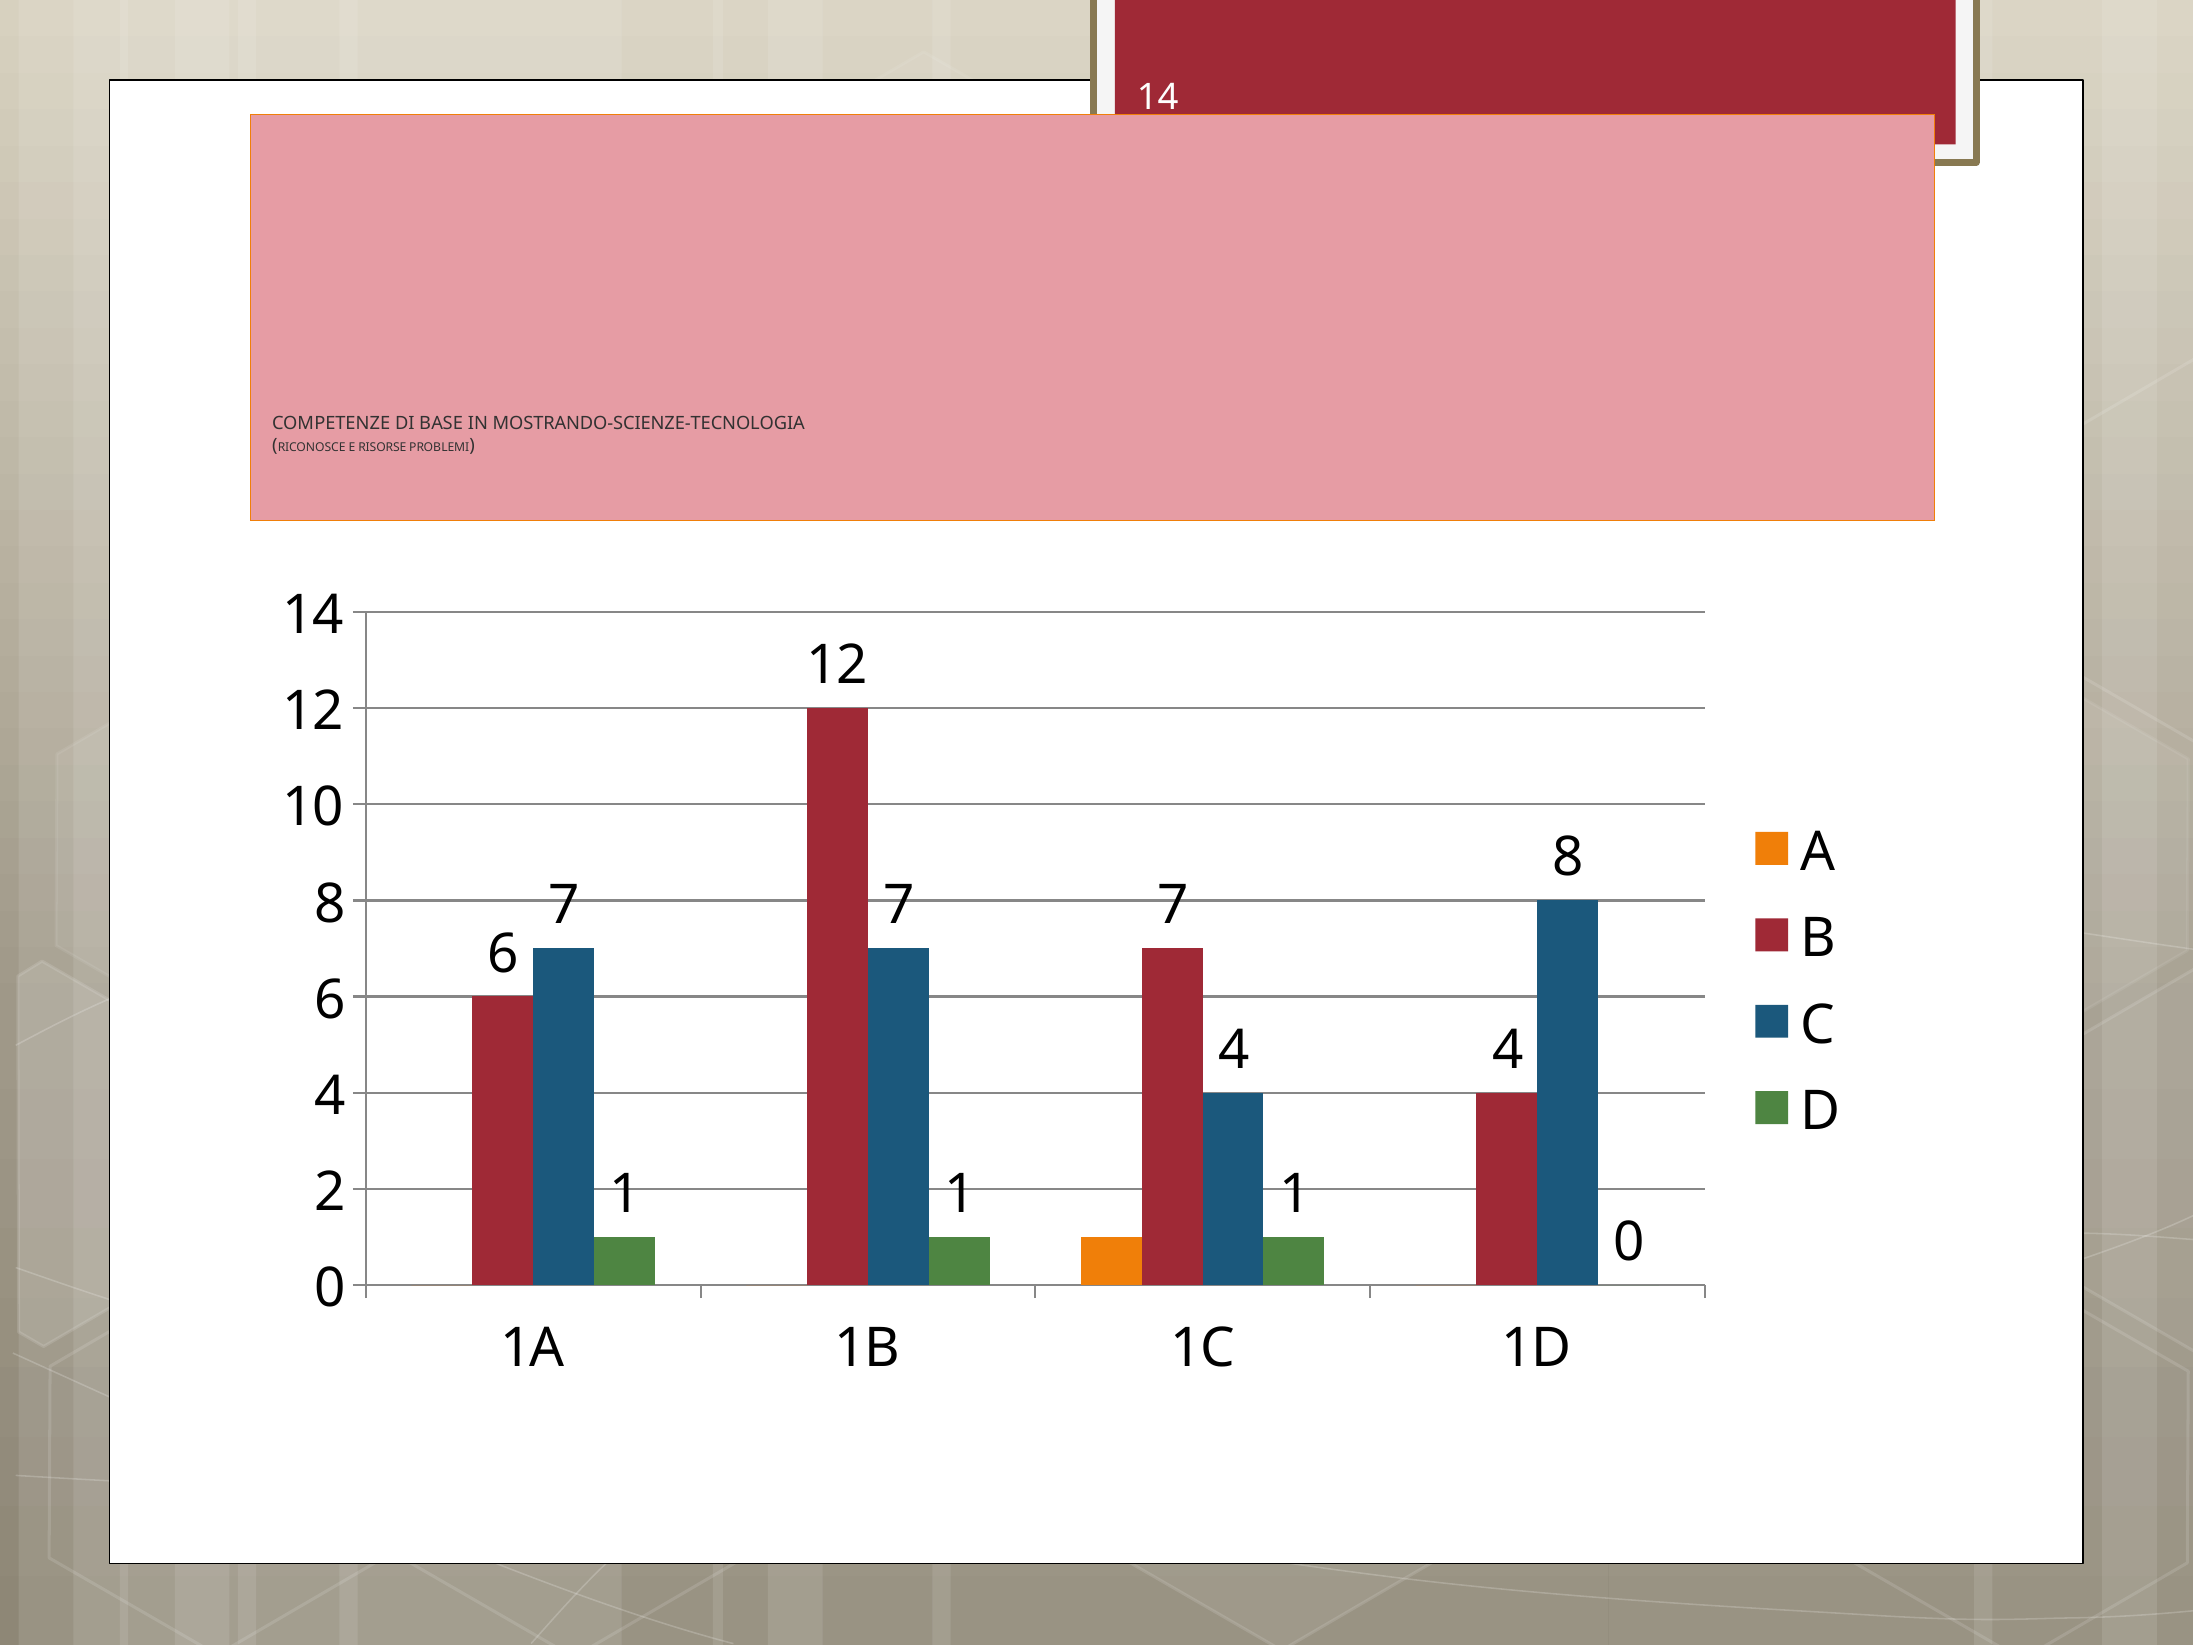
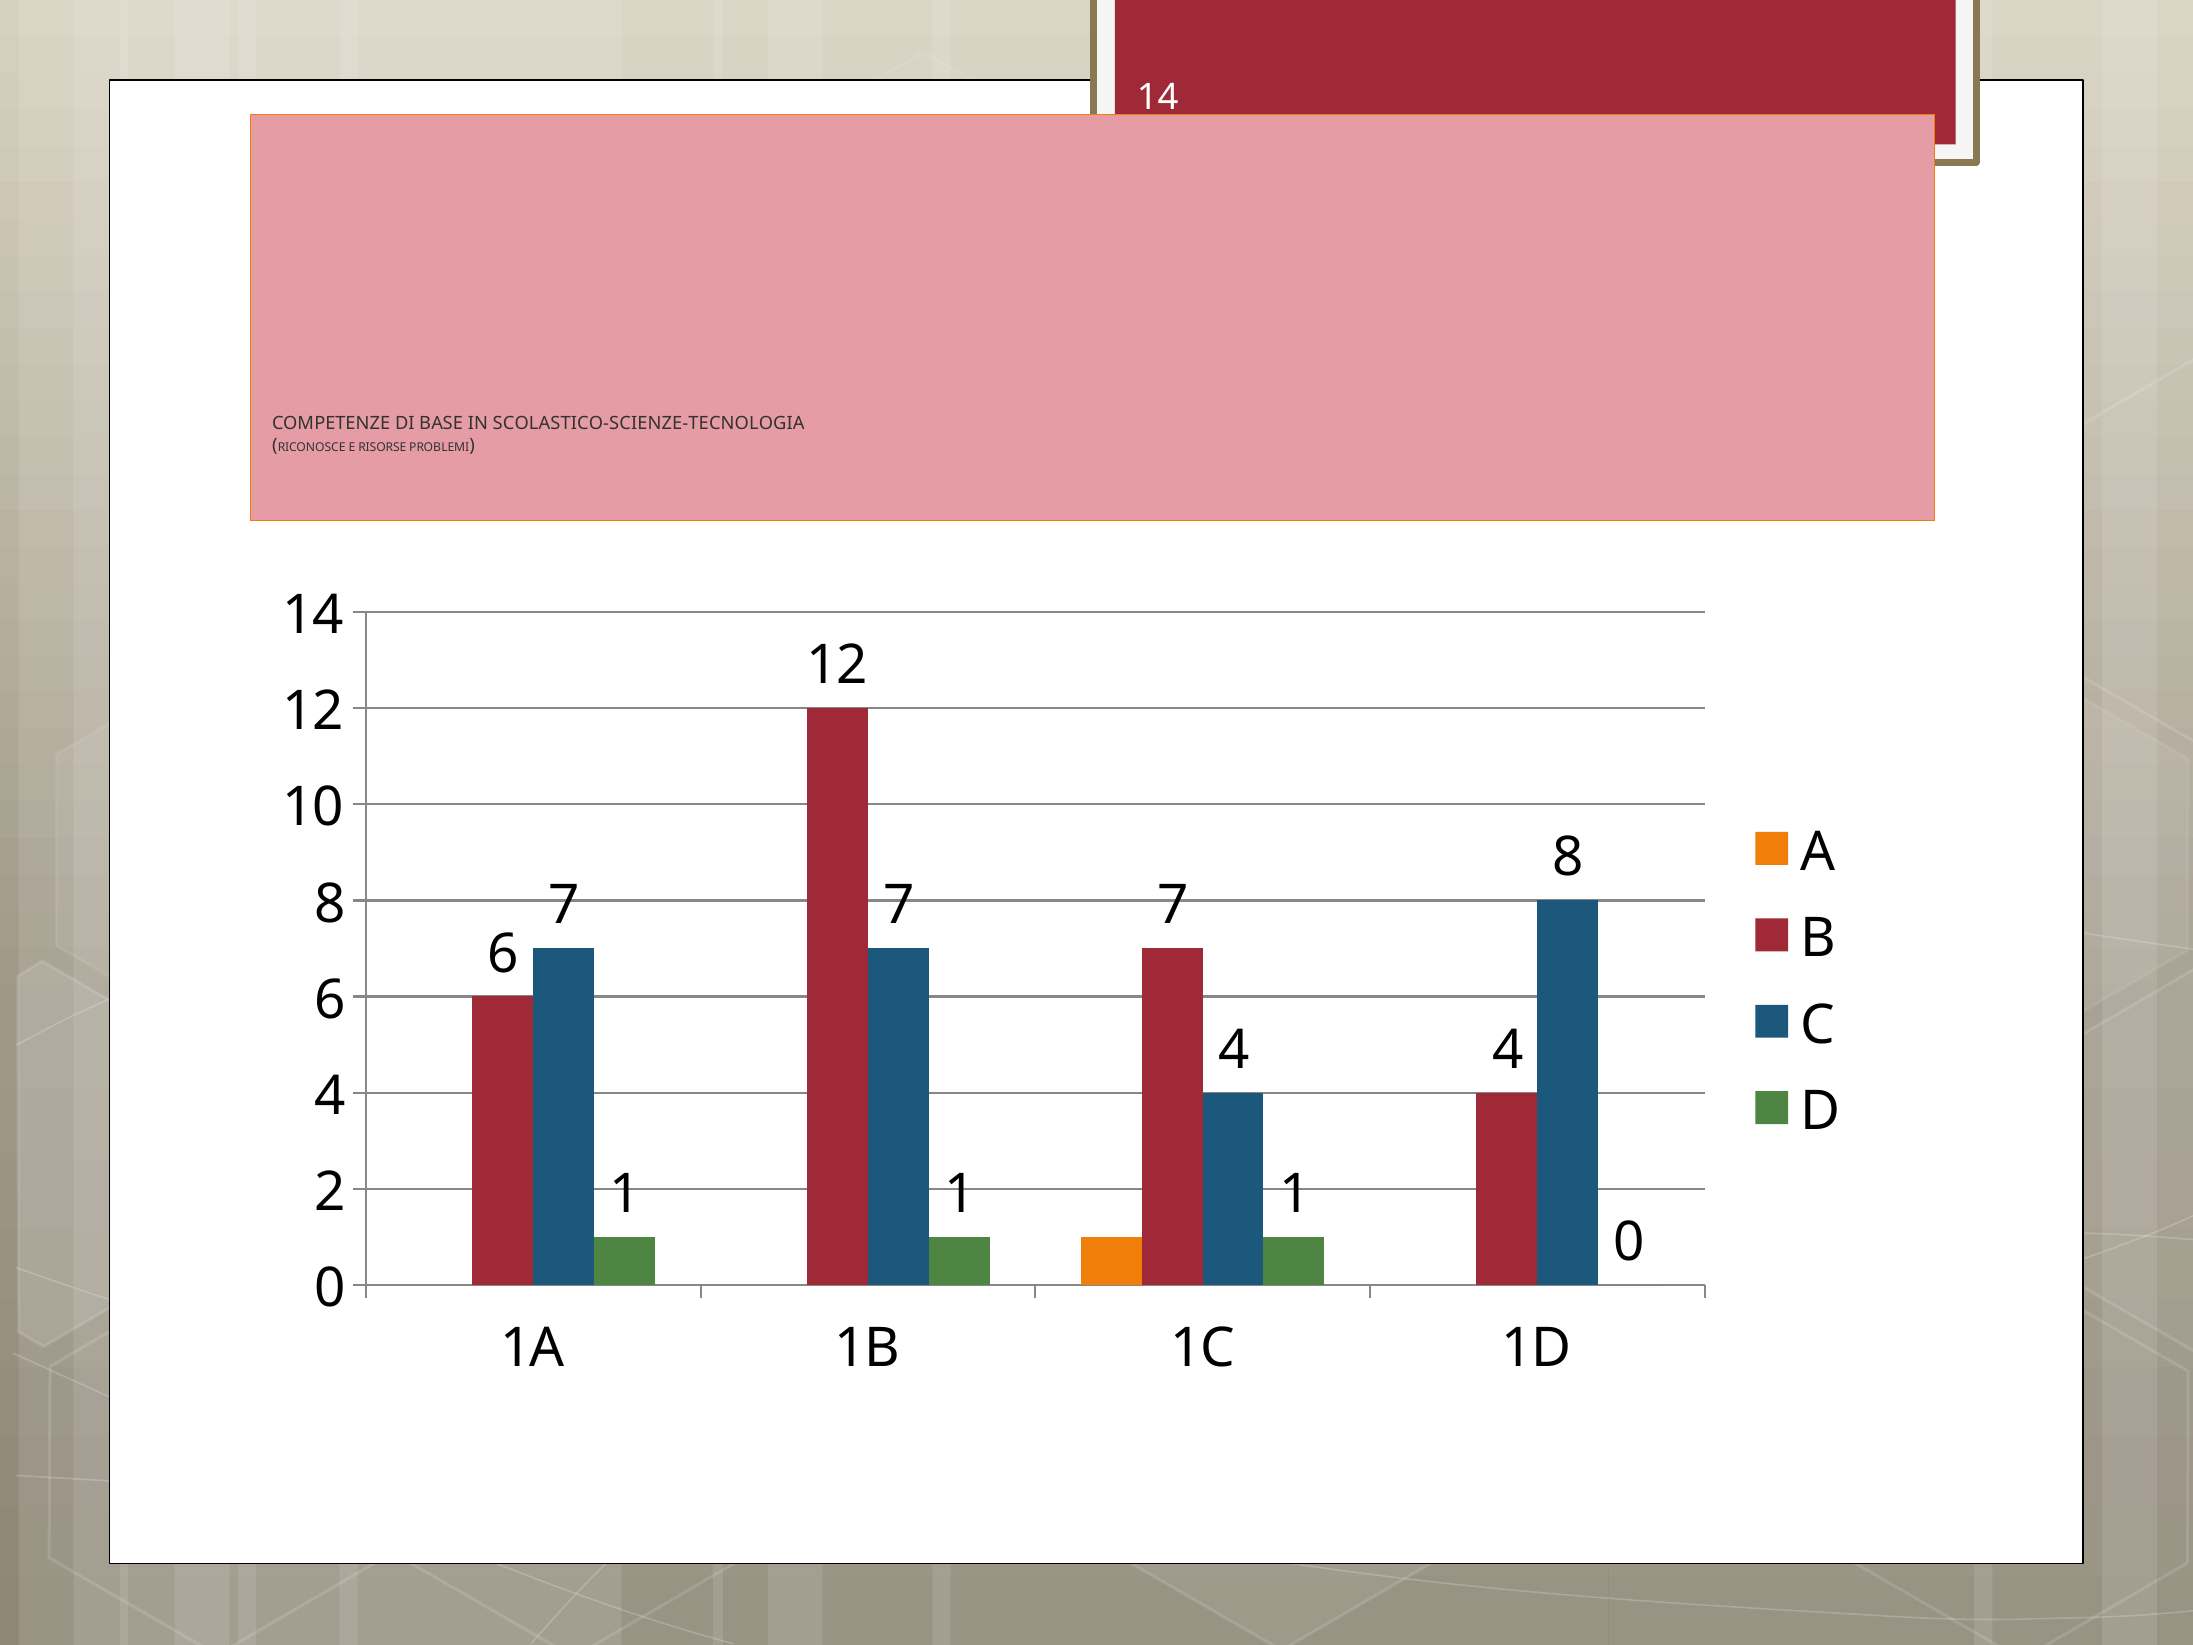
MOSTRANDO-SCIENZE-TECNOLOGIA: MOSTRANDO-SCIENZE-TECNOLOGIA -> SCOLASTICO-SCIENZE-TECNOLOGIA
